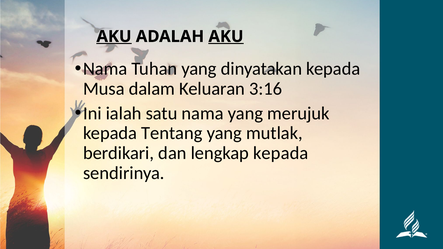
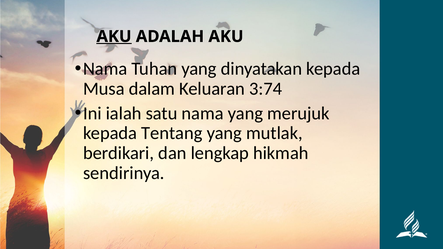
AKU at (226, 36) underline: present -> none
3:16: 3:16 -> 3:74
lengkap kepada: kepada -> hikmah
